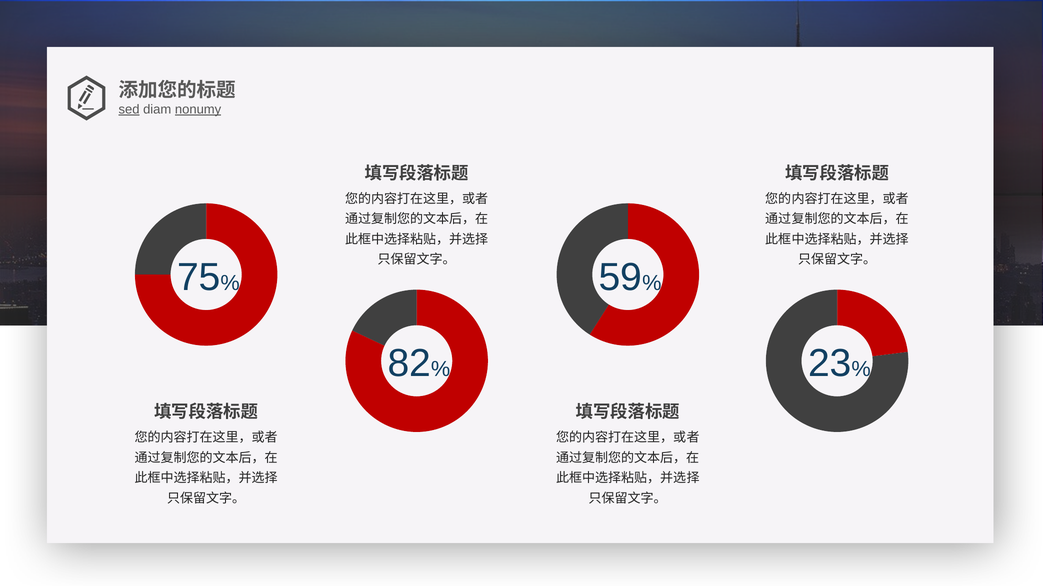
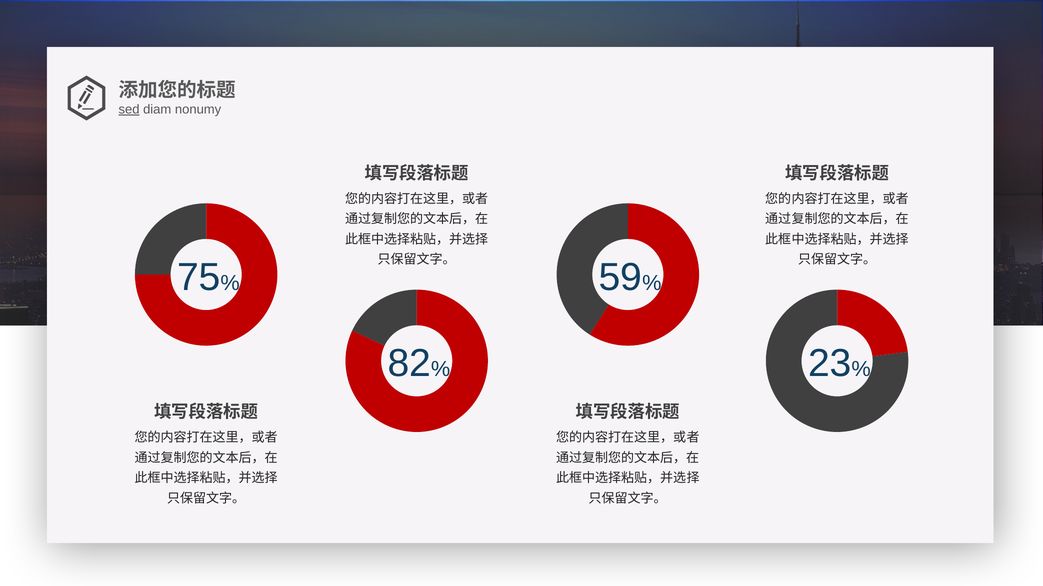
nonumy underline: present -> none
